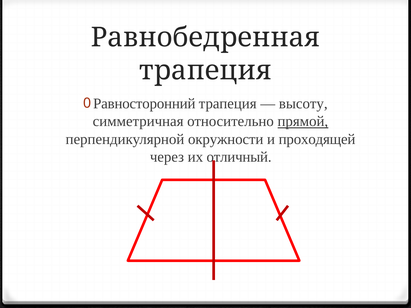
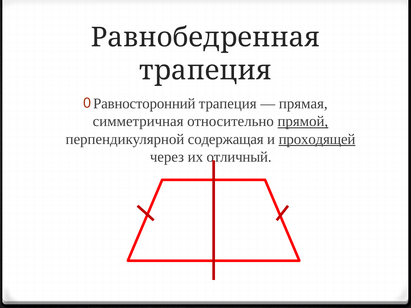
высоту: высоту -> прямая
окружности: окружности -> содержащая
проходящей underline: none -> present
